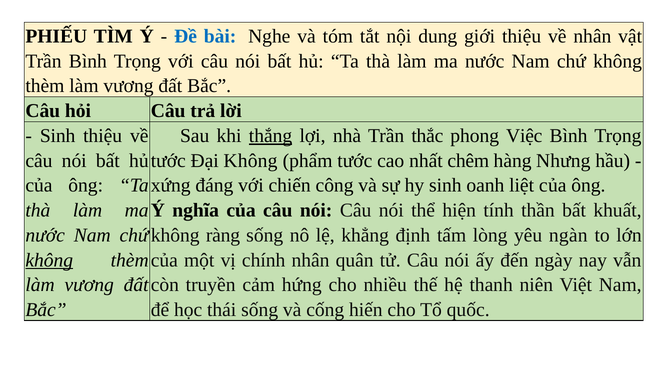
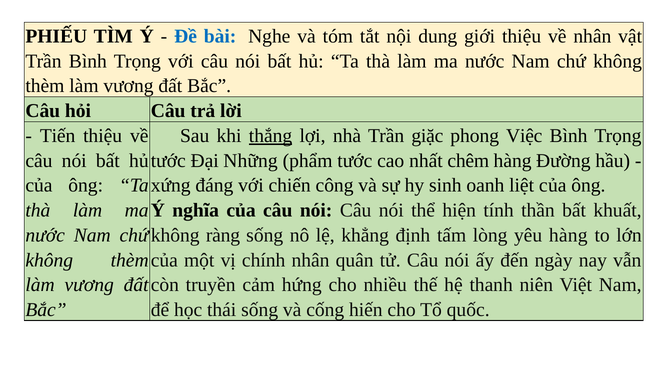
Sinh at (58, 136): Sinh -> Tiến
thắc: thắc -> giặc
Đại Không: Không -> Những
Nhưng: Nhưng -> Đường
yêu ngàn: ngàn -> hàng
không at (49, 260) underline: present -> none
